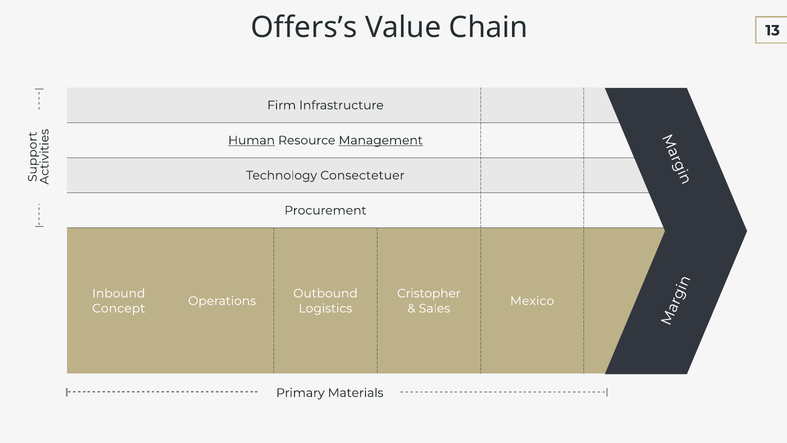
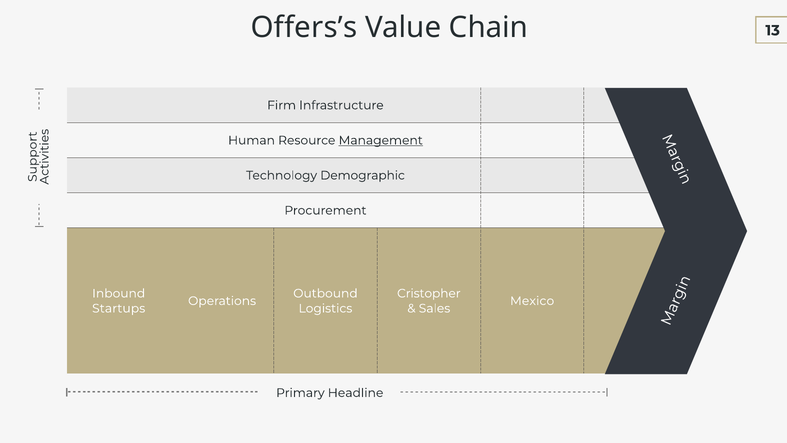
Human underline: present -> none
Consectetuer: Consectetuer -> Demographic
Concept: Concept -> Startups
Materials: Materials -> Headline
